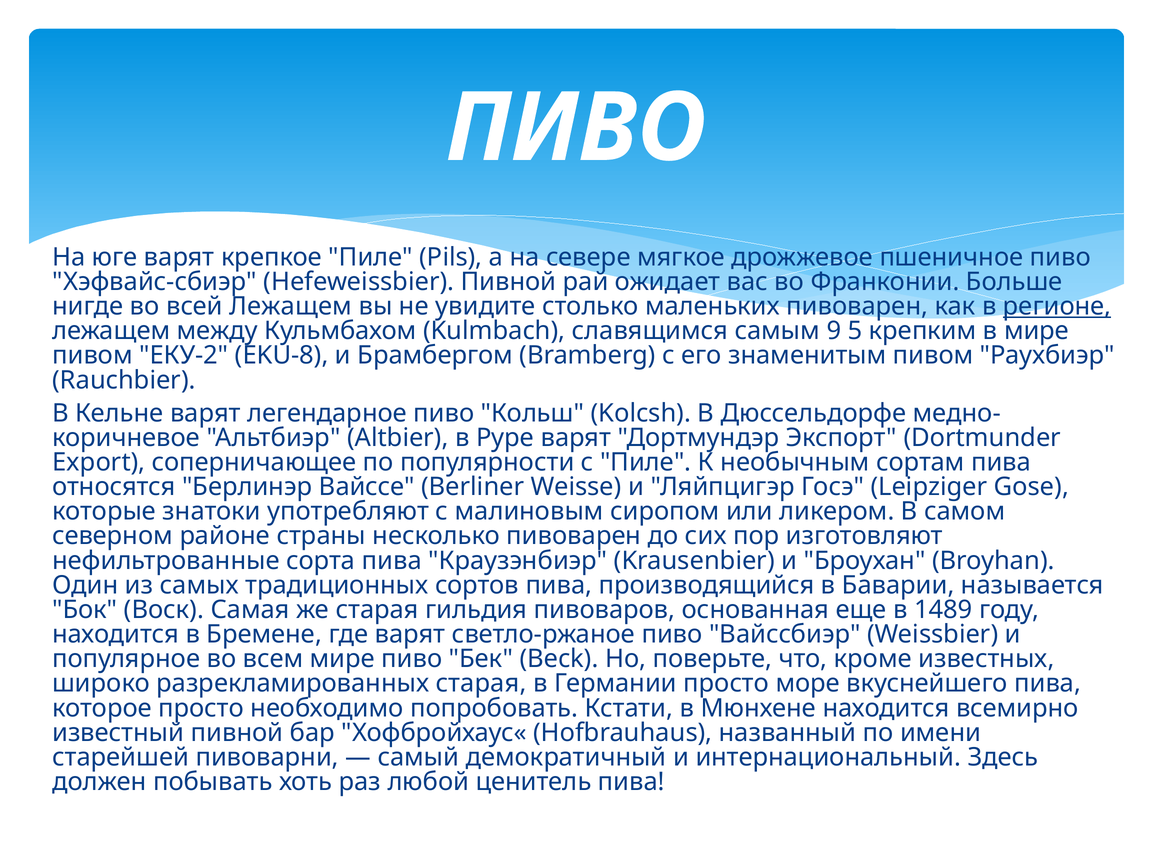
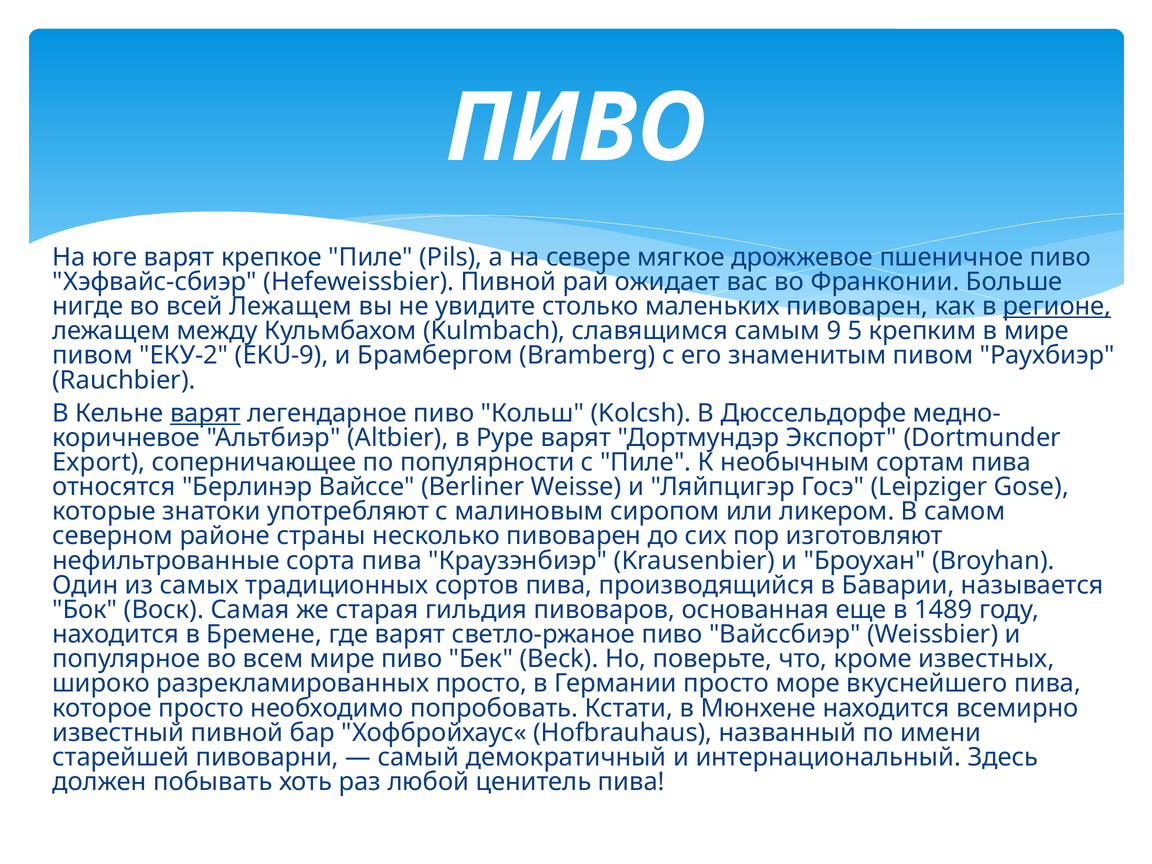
EKU-8: EKU-8 -> EKU-9
варят at (205, 413) underline: none -> present
разрекламированных старая: старая -> просто
